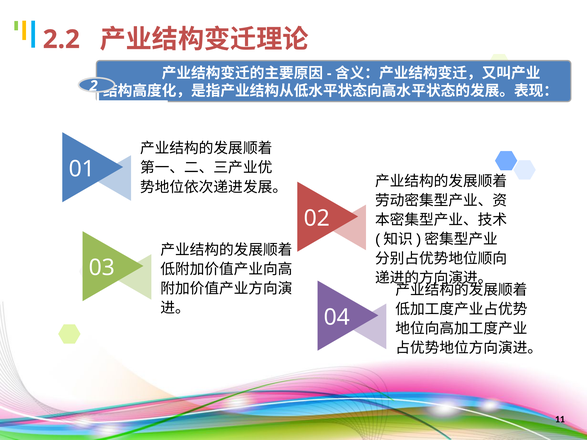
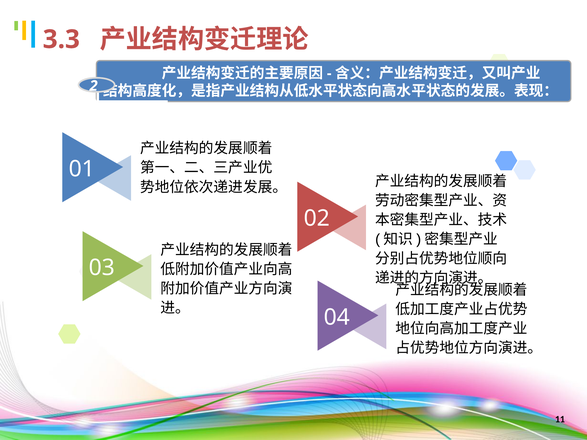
2.2: 2.2 -> 3.3
